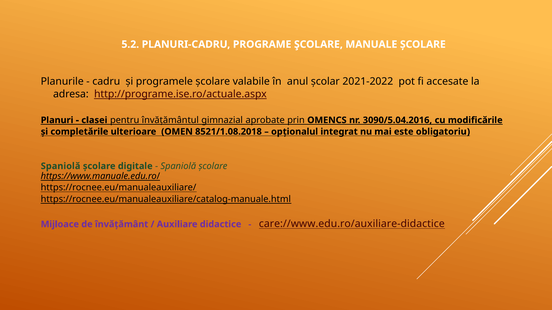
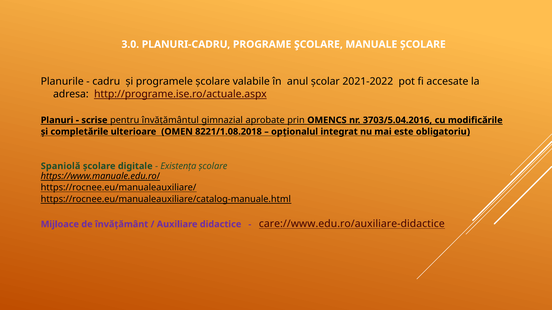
5.2: 5.2 -> 3.0
clasei: clasei -> scrise
3090/5.04.2016: 3090/5.04.2016 -> 3703/5.04.2016
8521/1.08.2018: 8521/1.08.2018 -> 8221/1.08.2018
Spaniolă at (178, 166): Spaniolă -> Existența
